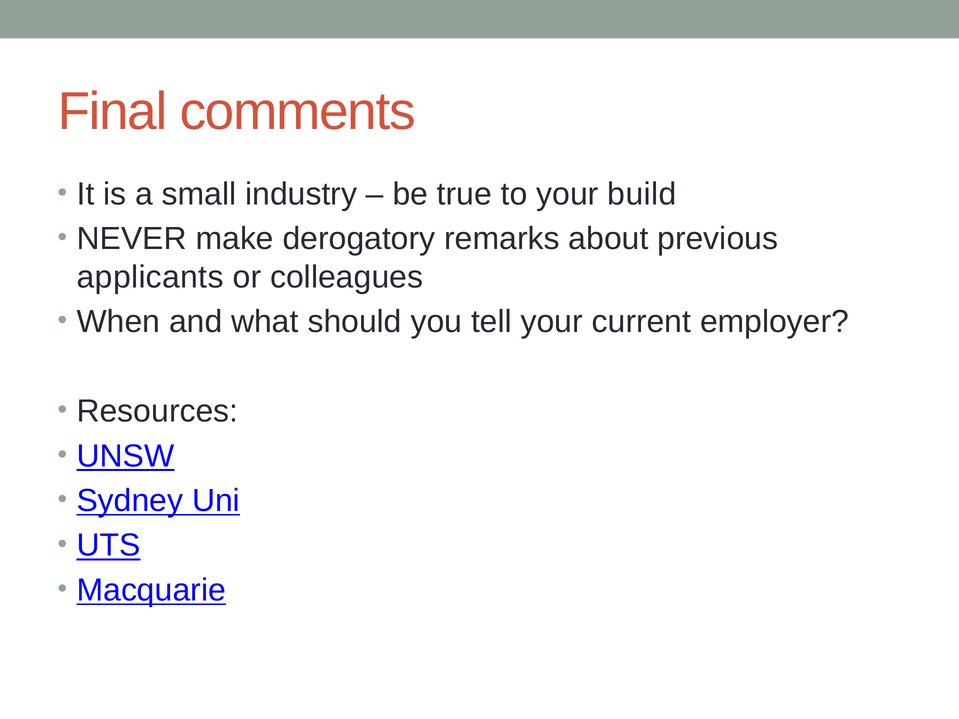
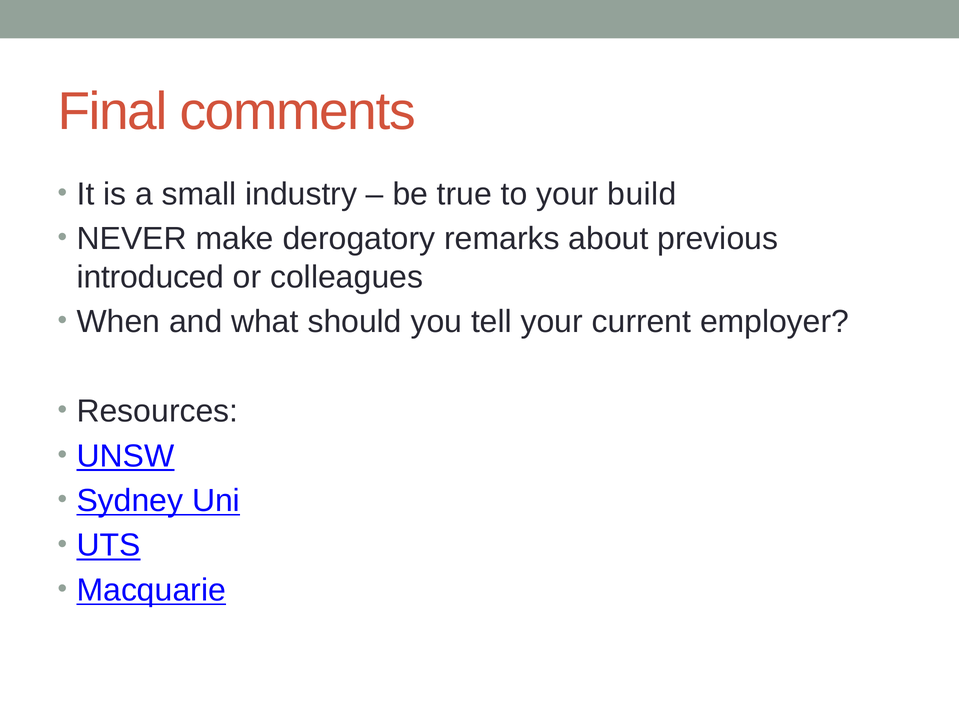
applicants: applicants -> introduced
